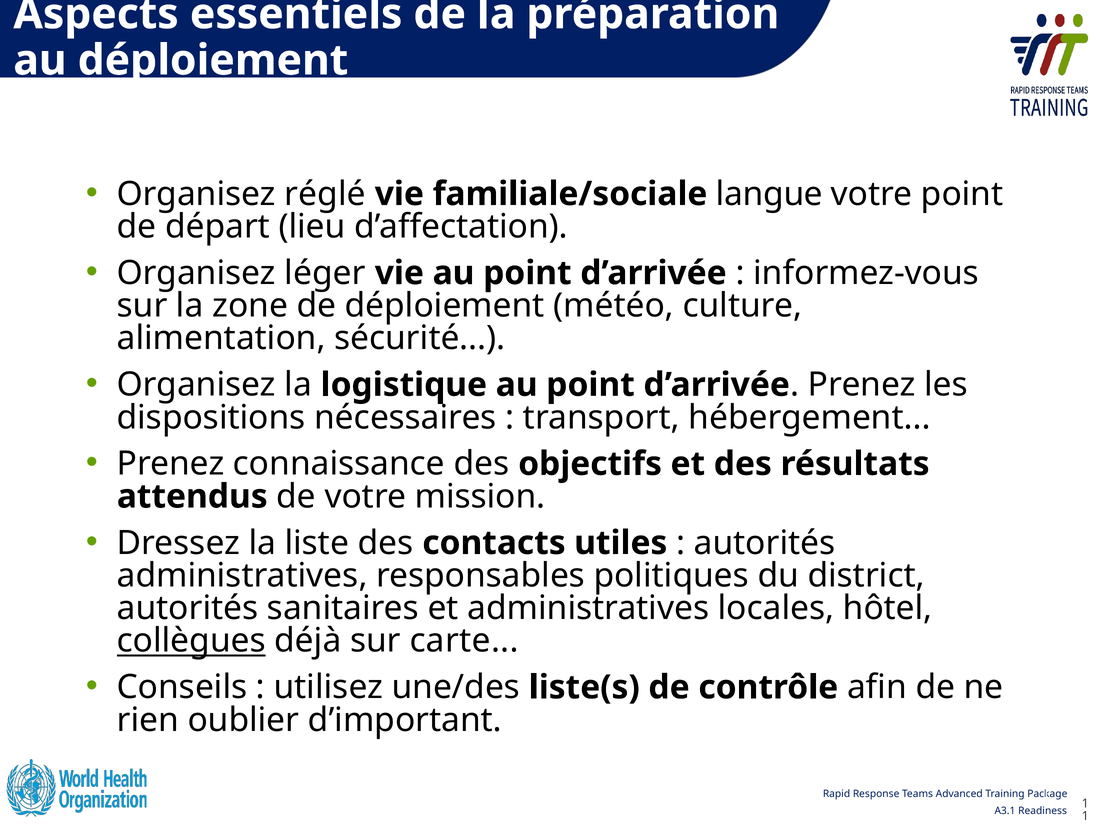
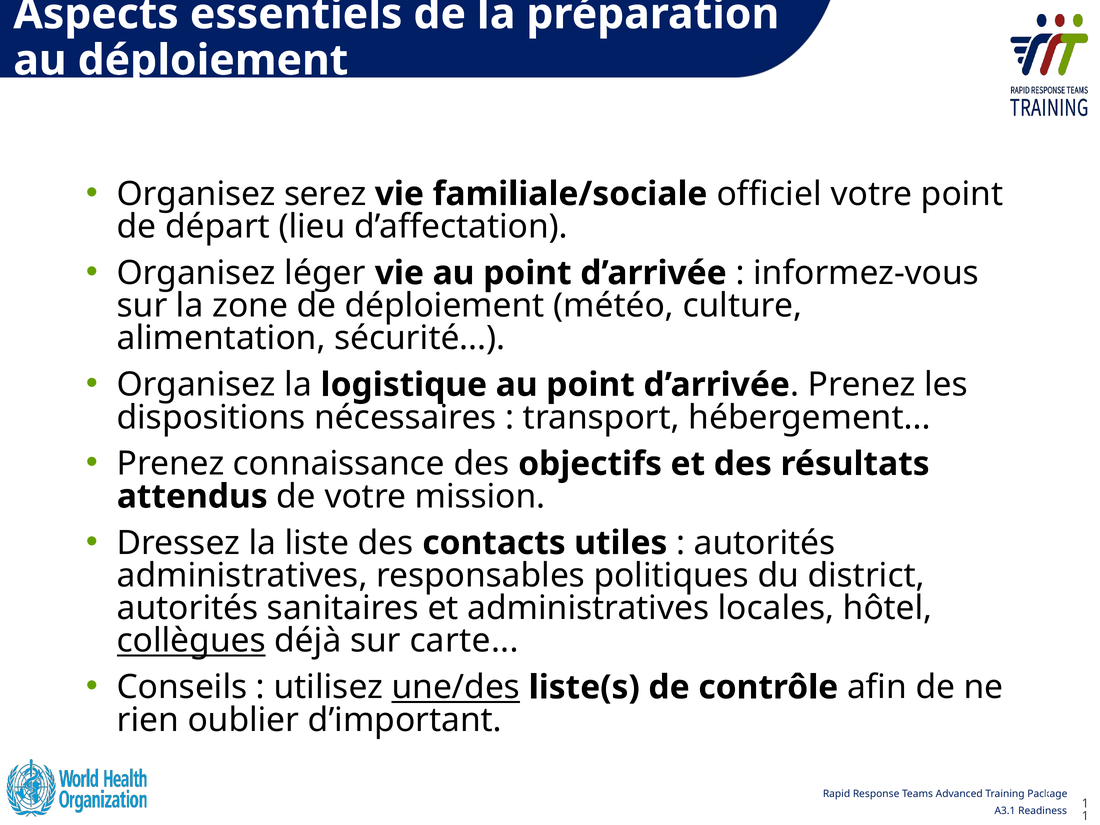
réglé: réglé -> serez
langue: langue -> officiel
une/des underline: none -> present
